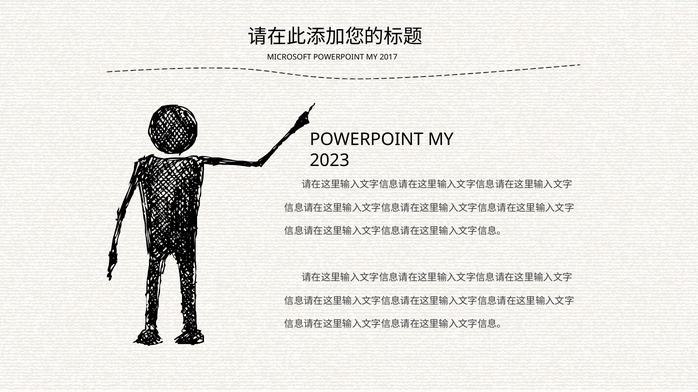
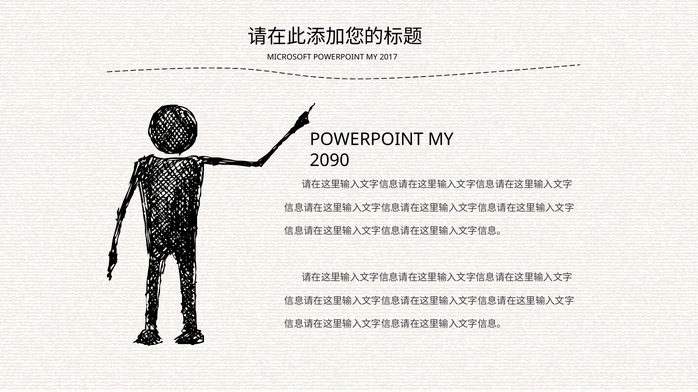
2023: 2023 -> 2090
